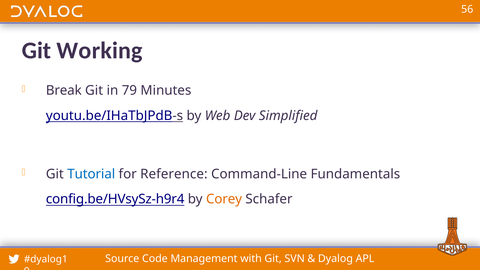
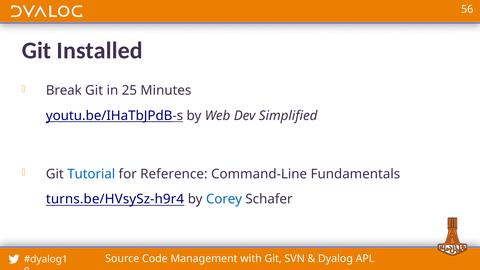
Working: Working -> Installed
79: 79 -> 25
config.be/HVsySz-h9r4: config.be/HVsySz-h9r4 -> turns.be/HVsySz-h9r4
Corey colour: orange -> blue
